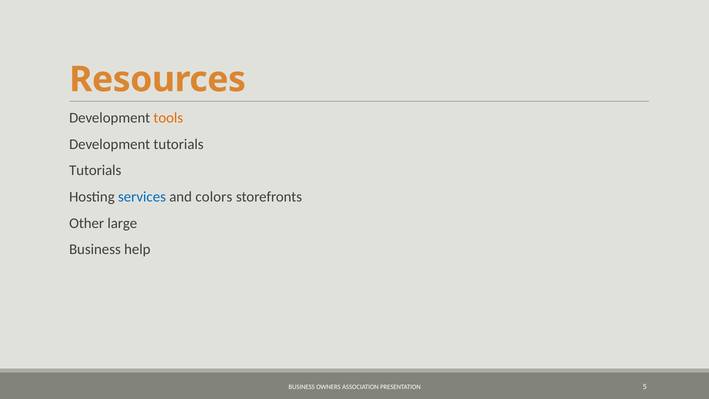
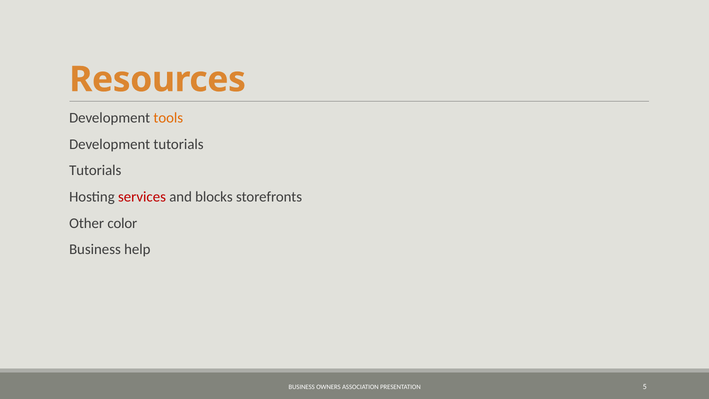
services colour: blue -> red
colors: colors -> blocks
large: large -> color
